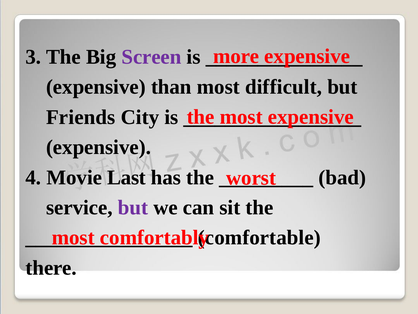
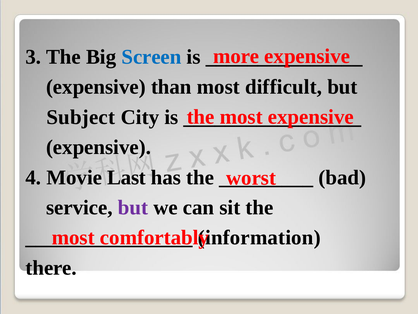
Screen colour: purple -> blue
Friends: Friends -> Subject
comfortable: comfortable -> information
